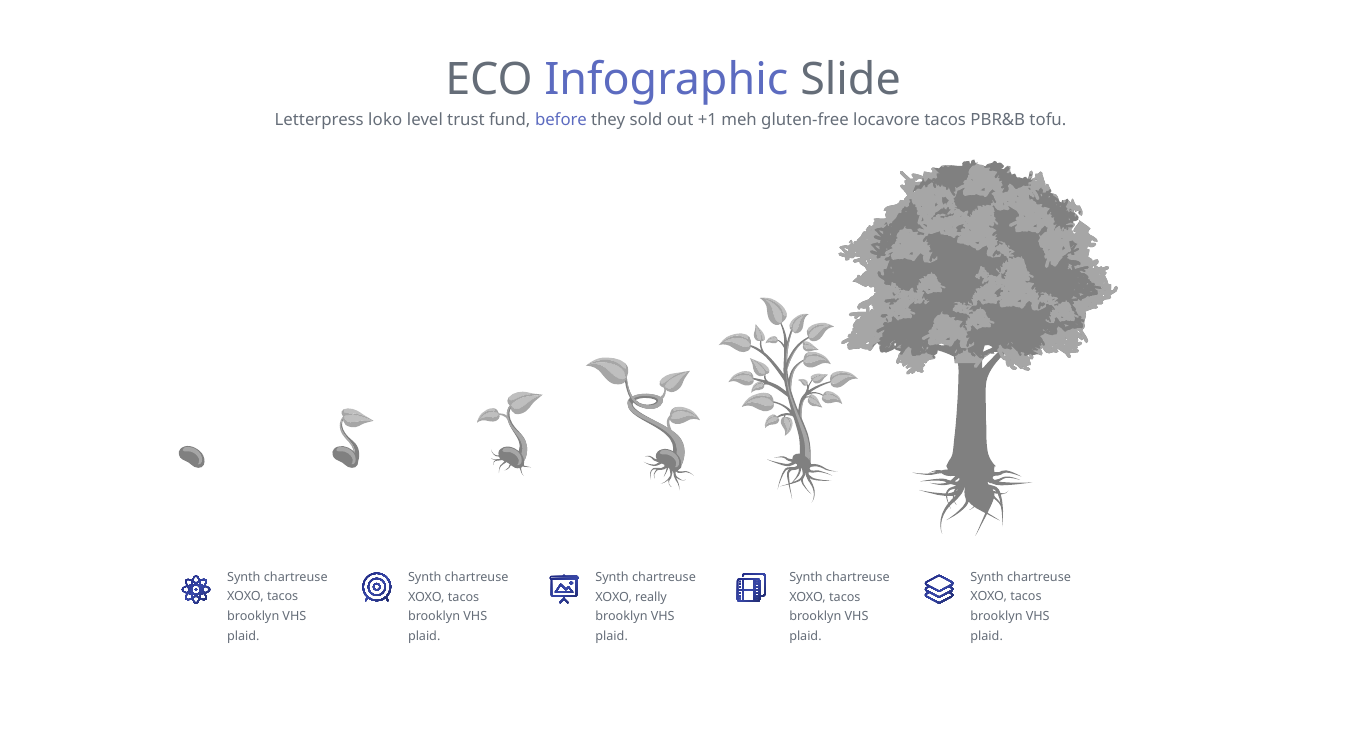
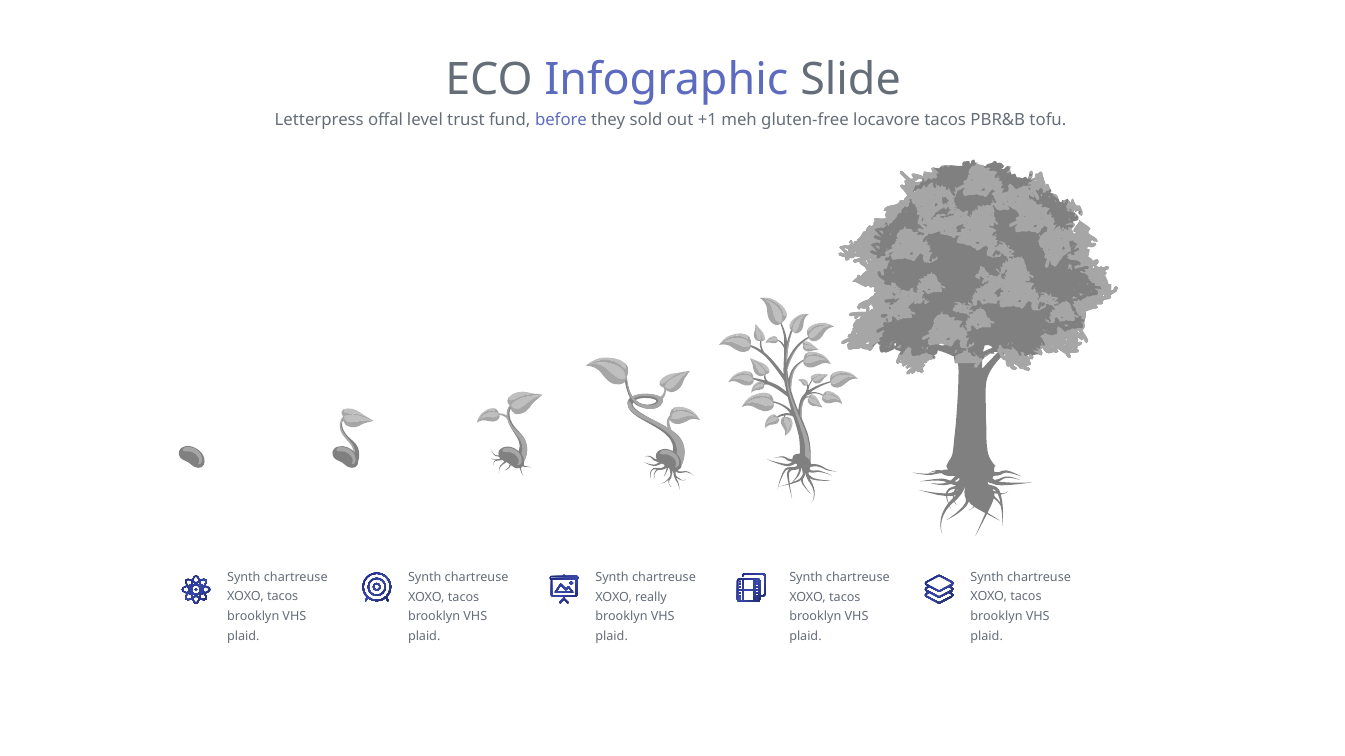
loko: loko -> offal
